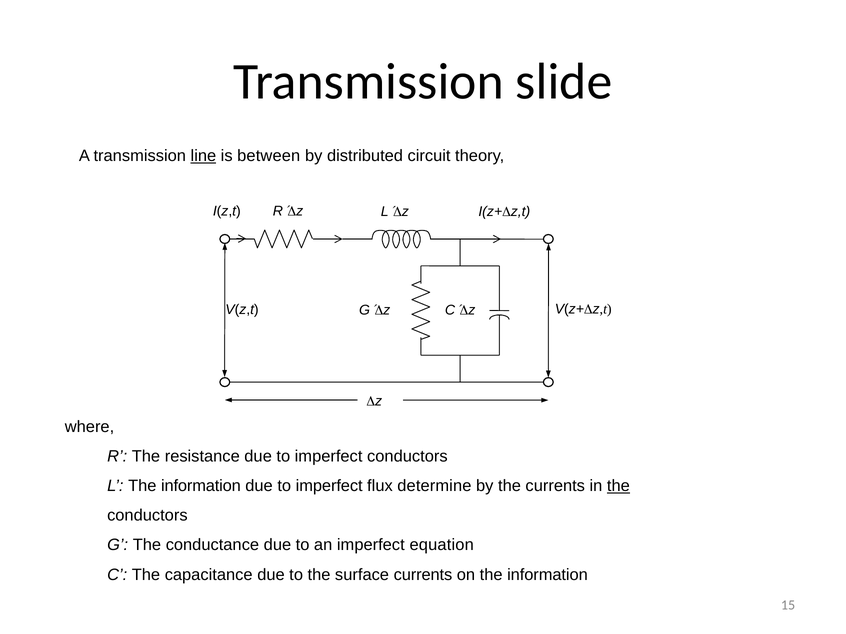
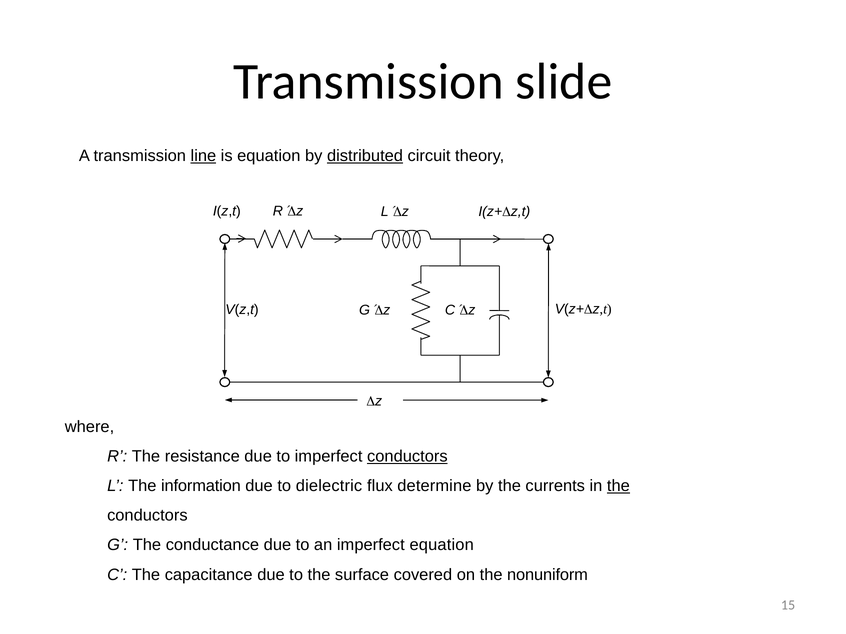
is between: between -> equation
distributed underline: none -> present
conductors at (407, 457) underline: none -> present
imperfect at (329, 486): imperfect -> dielectric
surface currents: currents -> covered
on the information: information -> nonuniform
